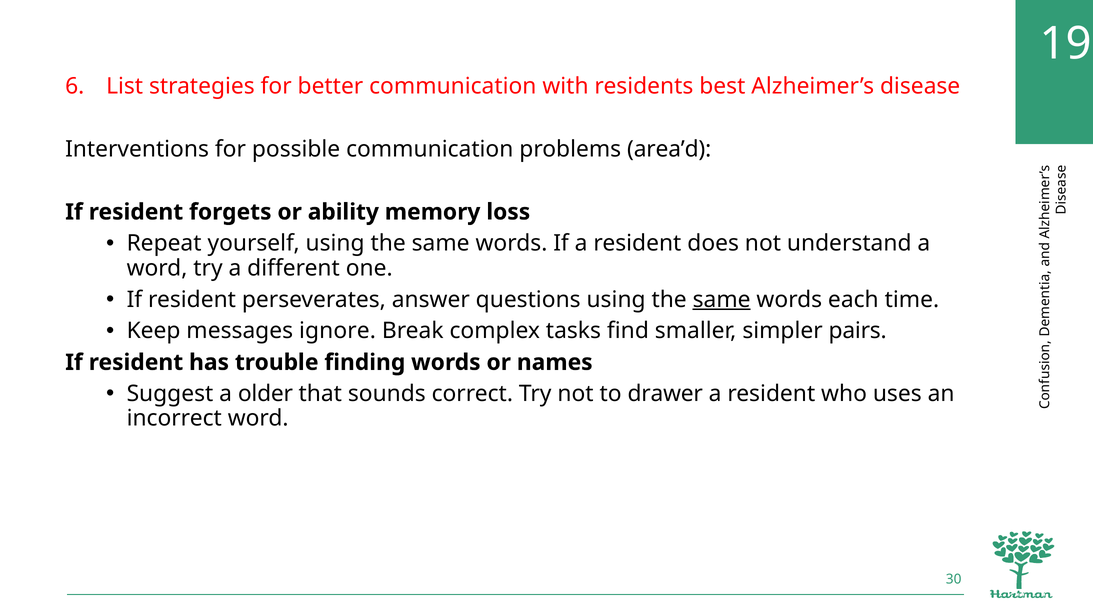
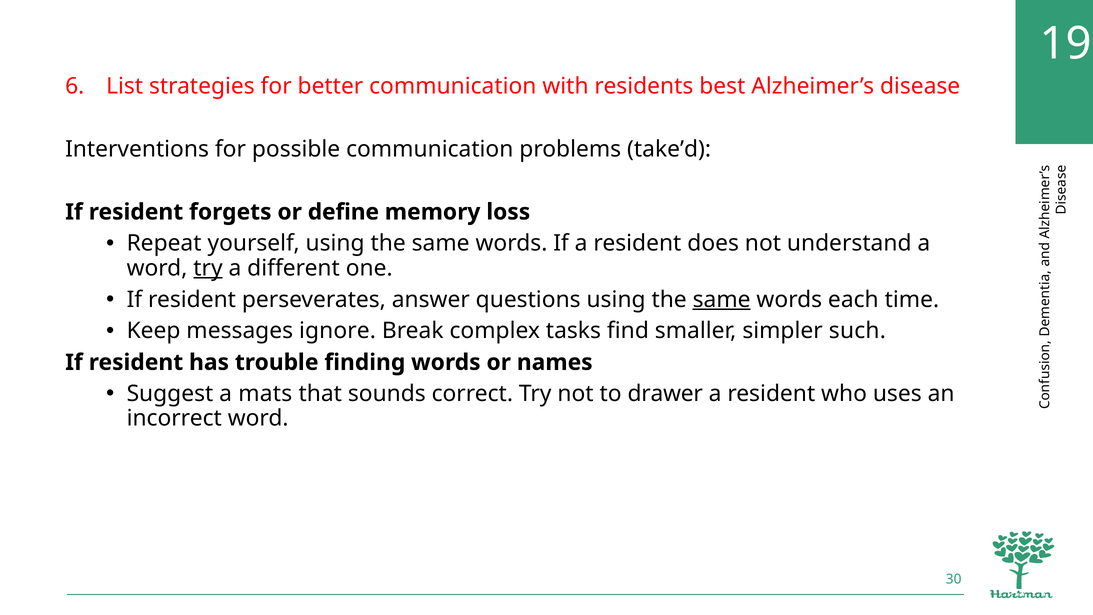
area’d: area’d -> take’d
ability: ability -> define
try at (208, 268) underline: none -> present
pairs: pairs -> such
older: older -> mats
